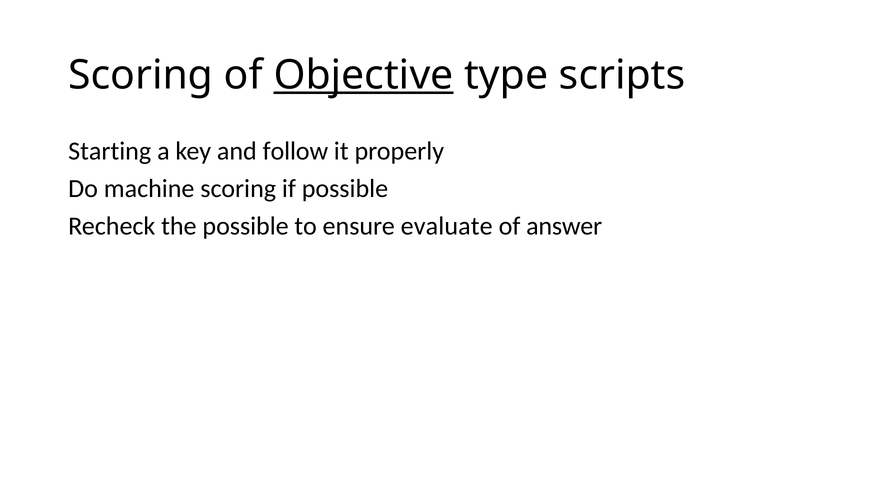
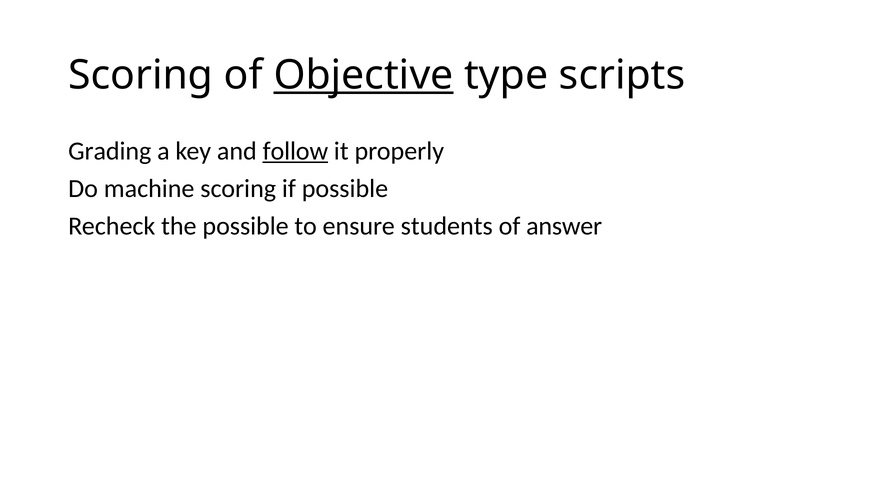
Starting: Starting -> Grading
follow underline: none -> present
evaluate: evaluate -> students
